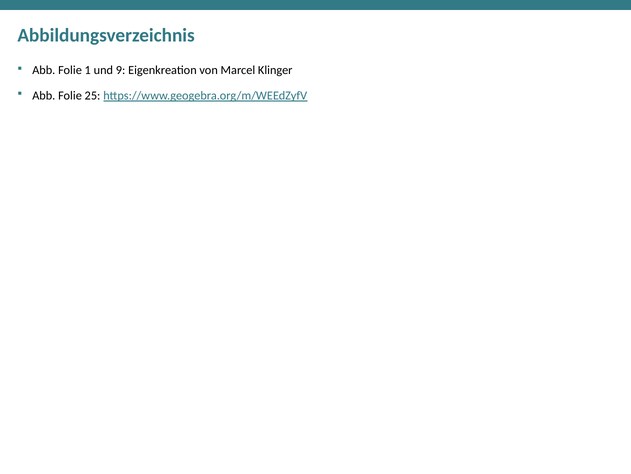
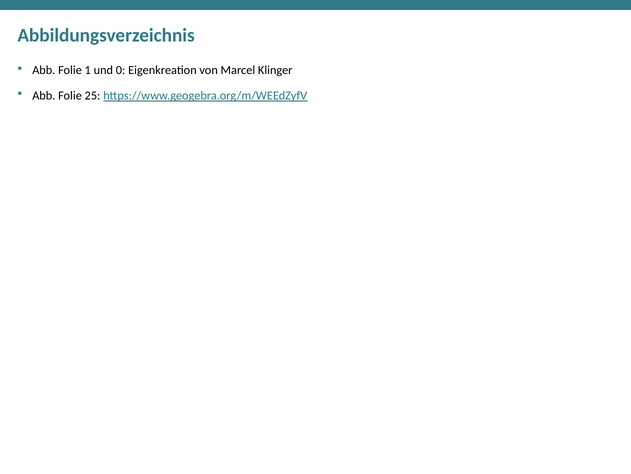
9: 9 -> 0
